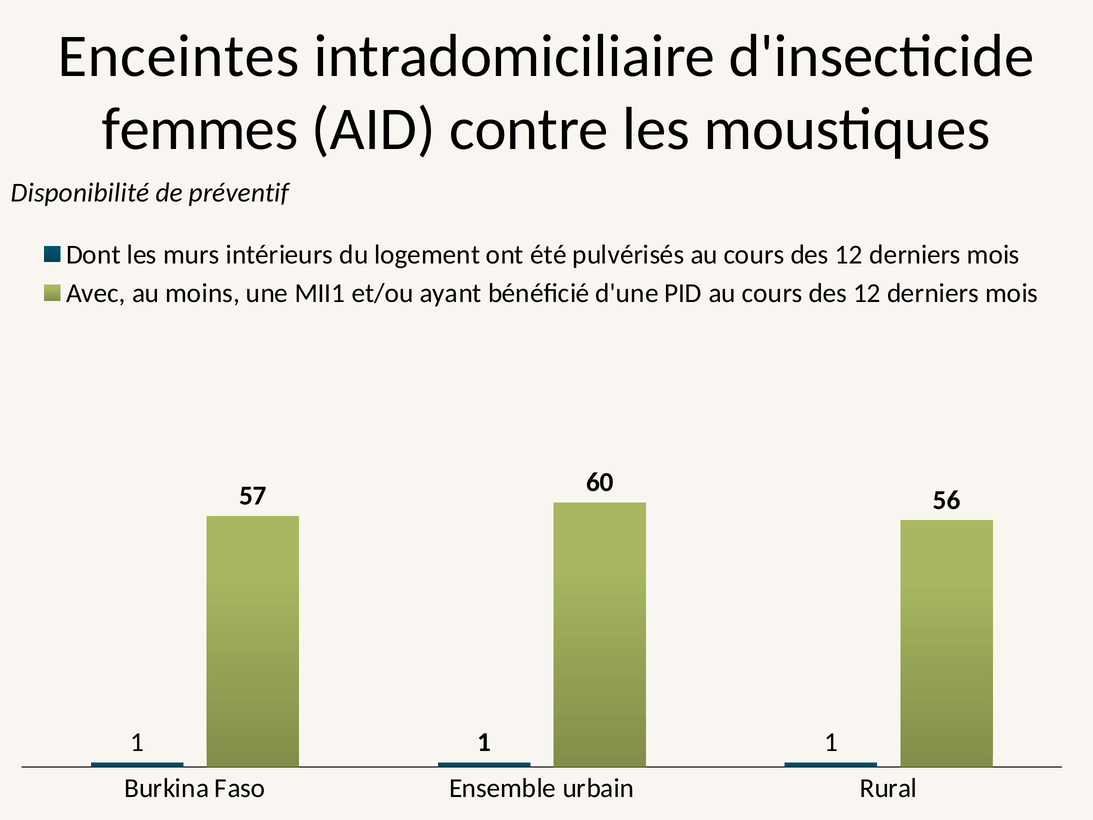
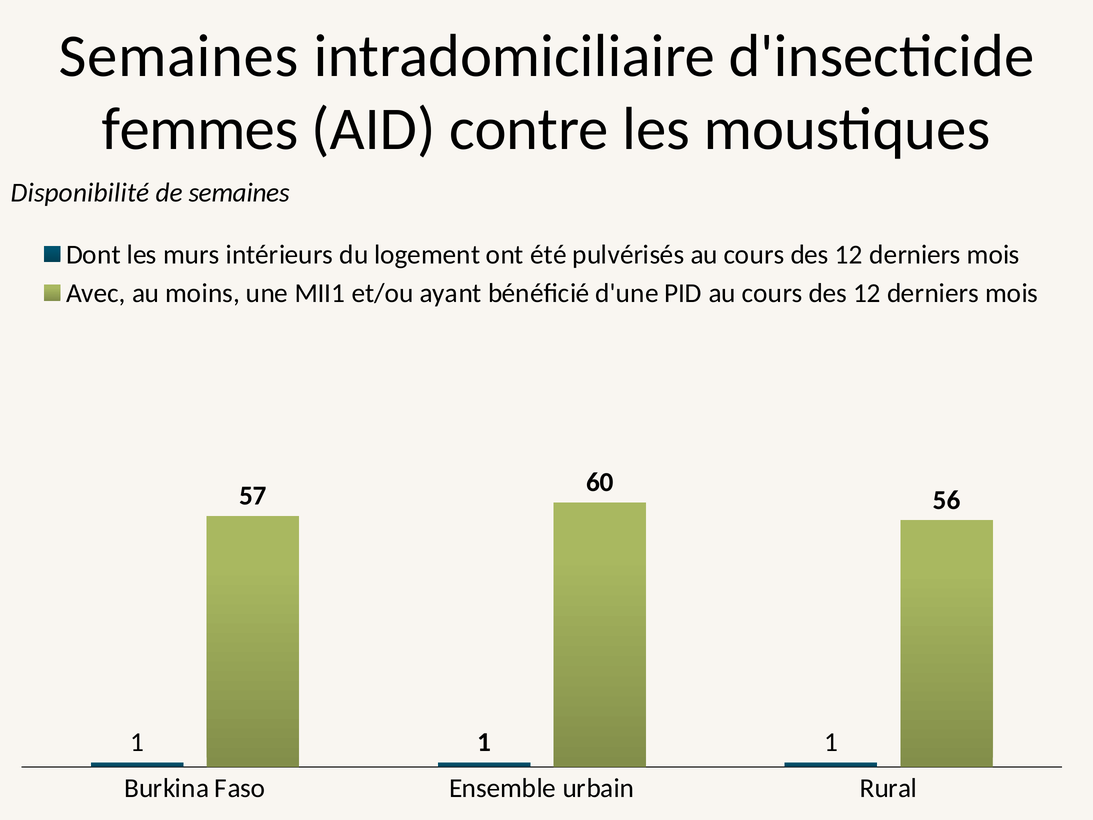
Enceintes at (179, 56): Enceintes -> Semaines
de préventif: préventif -> semaines
